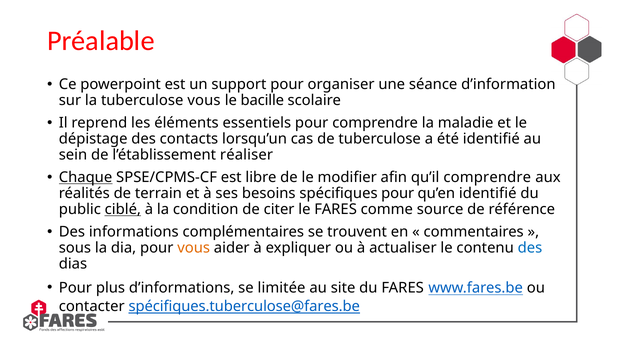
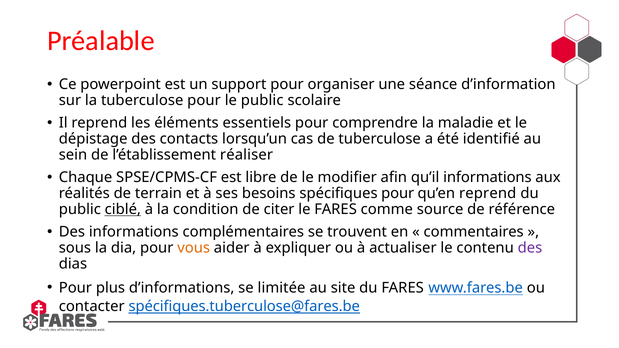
tuberculose vous: vous -> pour
le bacille: bacille -> public
Chaque underline: present -> none
qu’il comprendre: comprendre -> informations
qu’en identifié: identifié -> reprend
des at (530, 248) colour: blue -> purple
